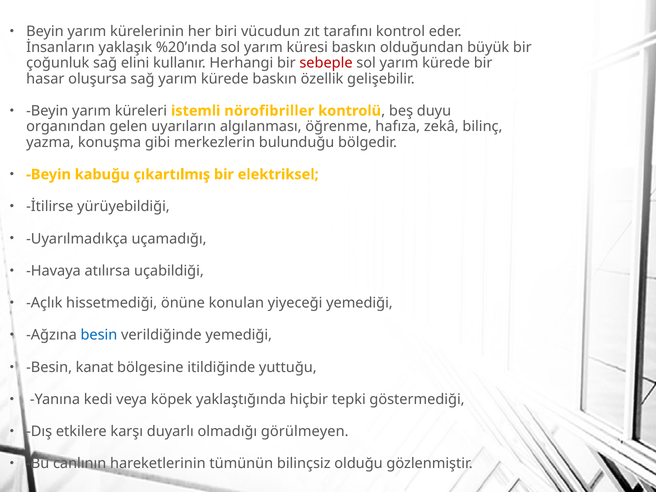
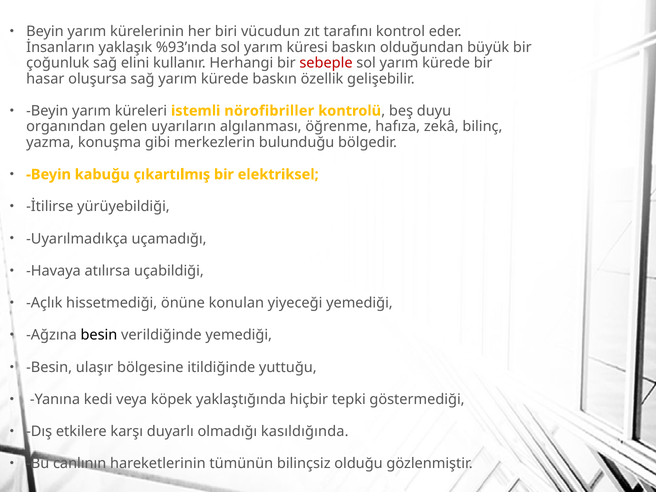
%20’ında: %20’ında -> %93’ında
besin at (99, 335) colour: blue -> black
kanat: kanat -> ulaşır
görülmeyen: görülmeyen -> kasıldığında
